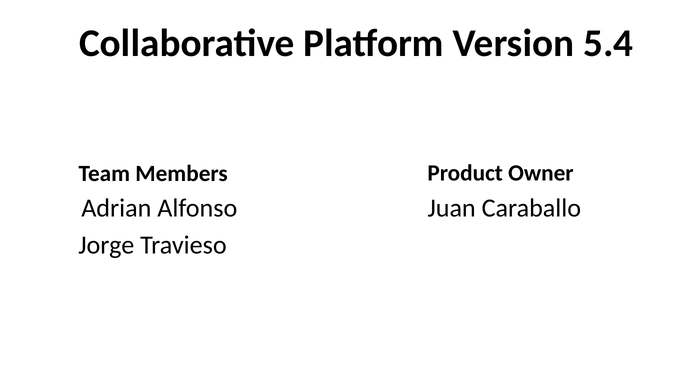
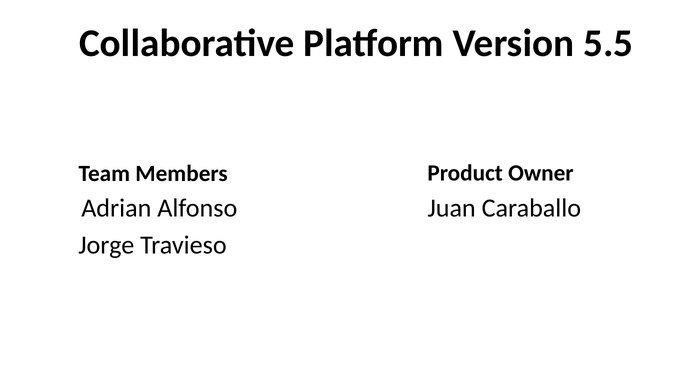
5.4: 5.4 -> 5.5
